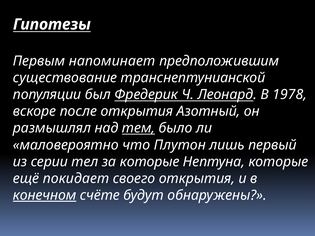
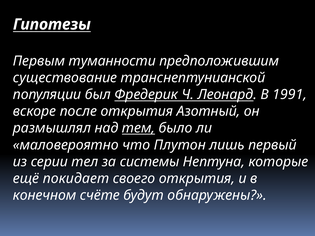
напоминает: напоминает -> туманности
1978: 1978 -> 1991
за которые: которые -> системы
конечном underline: present -> none
